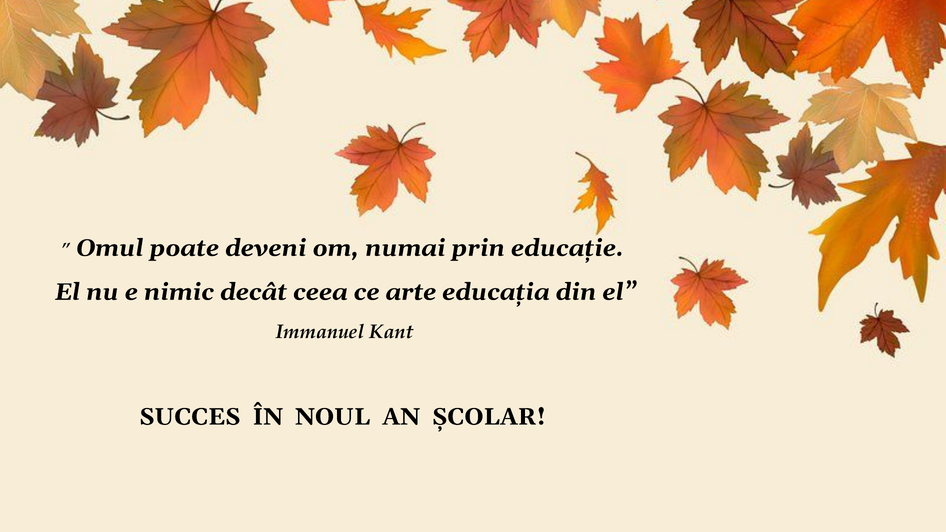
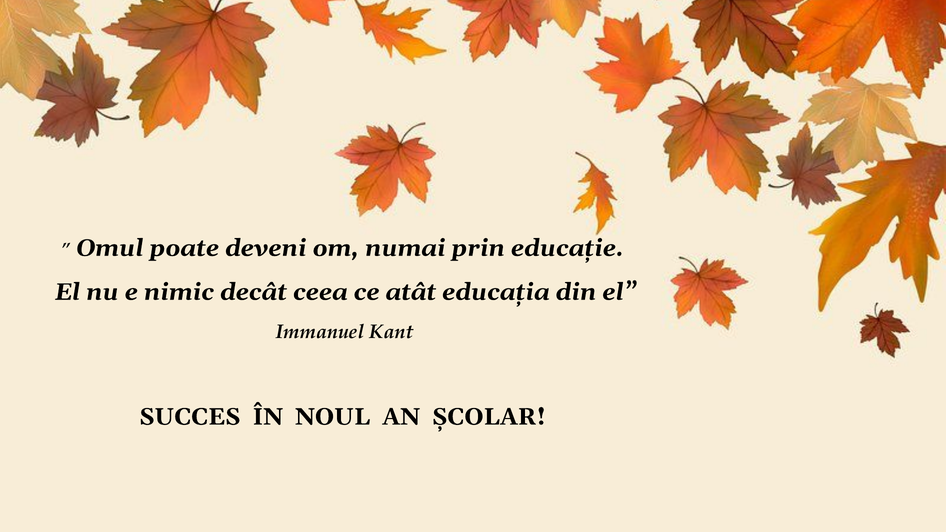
arte: arte -> atât
